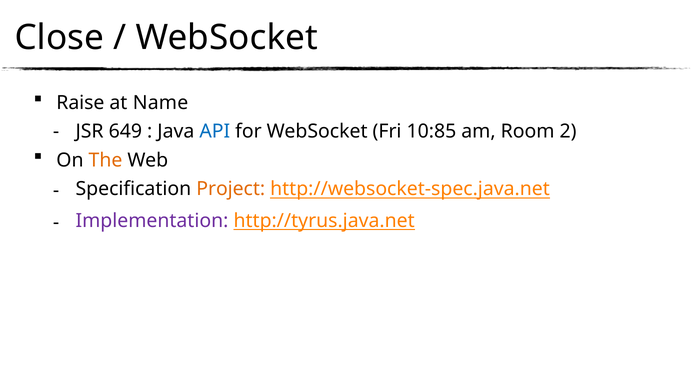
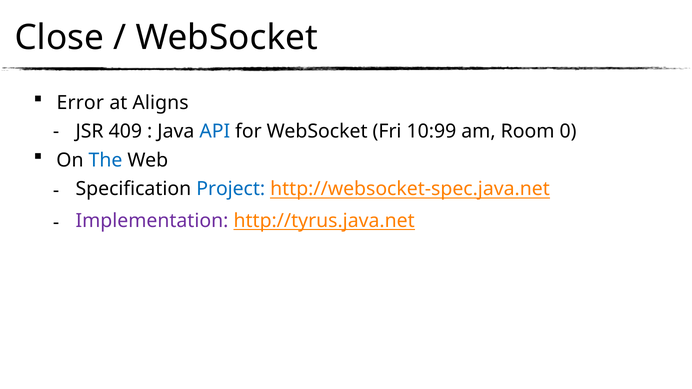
Raise: Raise -> Error
Name: Name -> Aligns
649: 649 -> 409
10:85: 10:85 -> 10:99
2: 2 -> 0
The colour: orange -> blue
Project colour: orange -> blue
